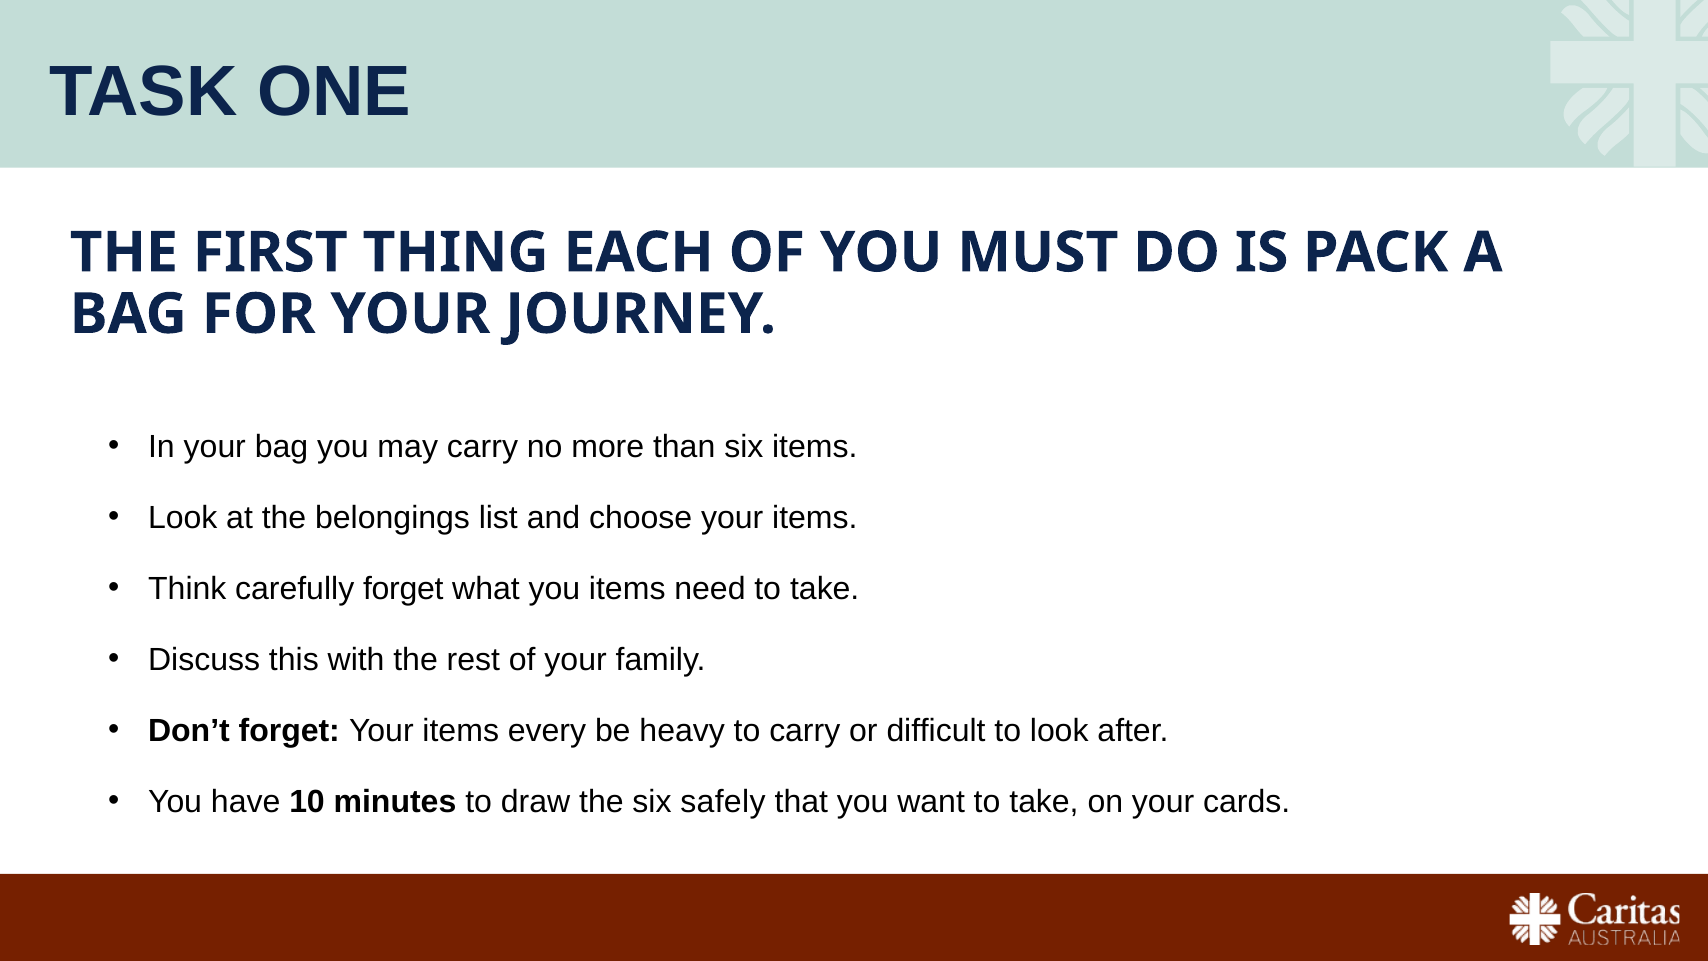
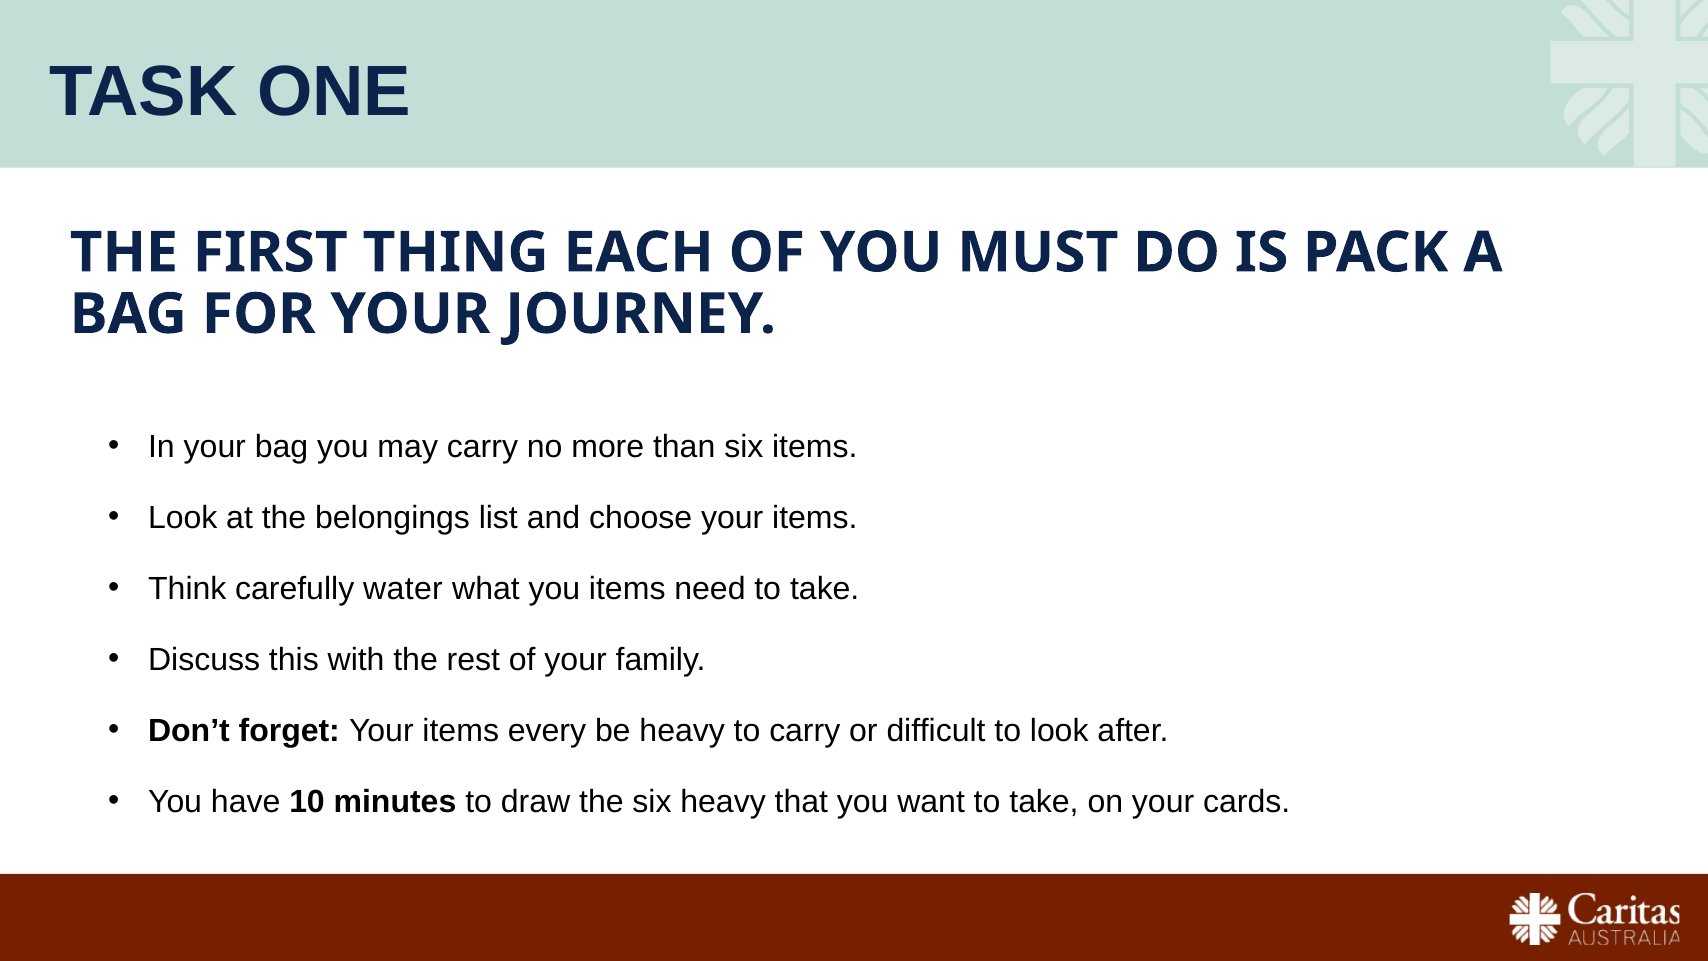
carefully forget: forget -> water
six safely: safely -> heavy
